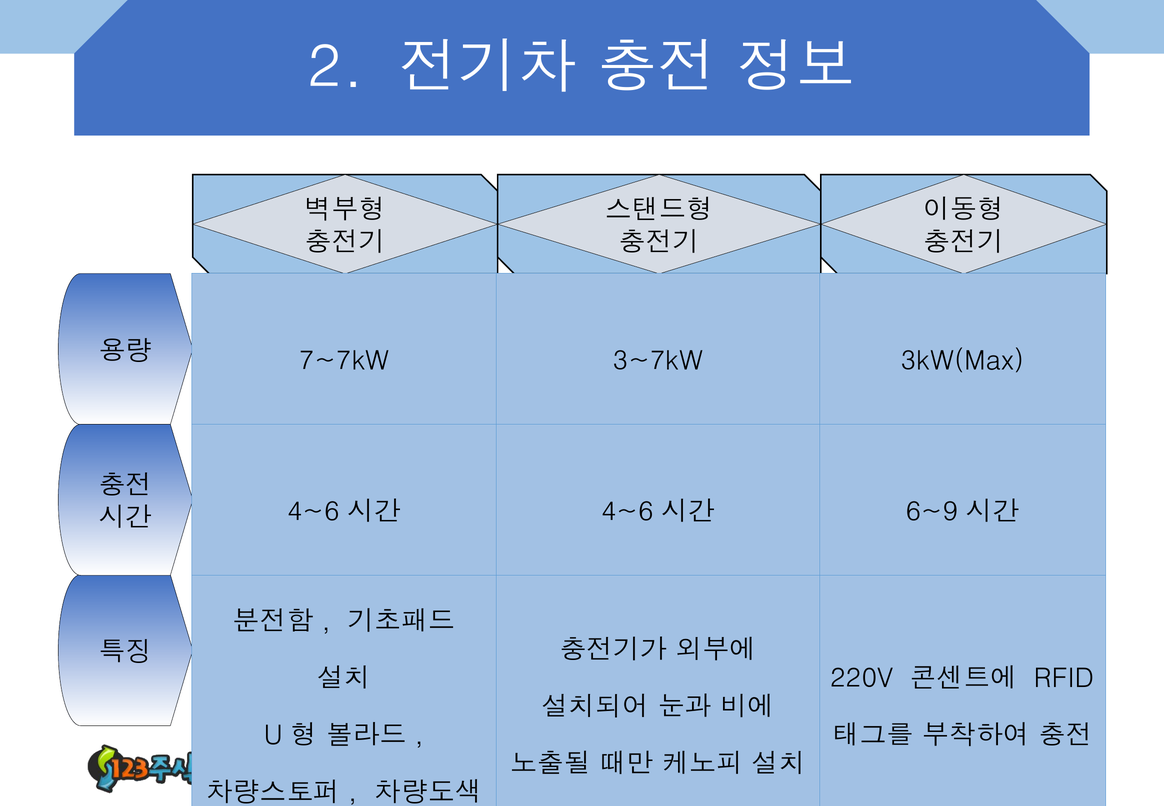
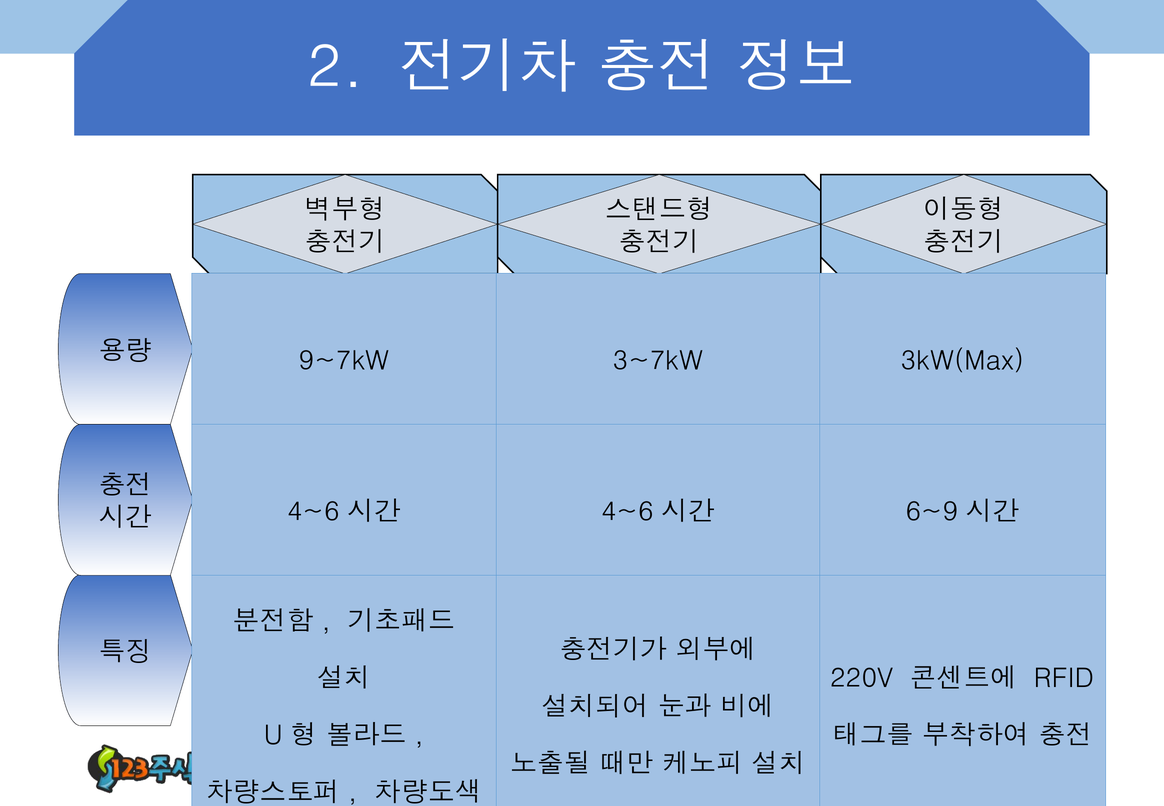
7~7kW: 7~7kW -> 9~7kW
